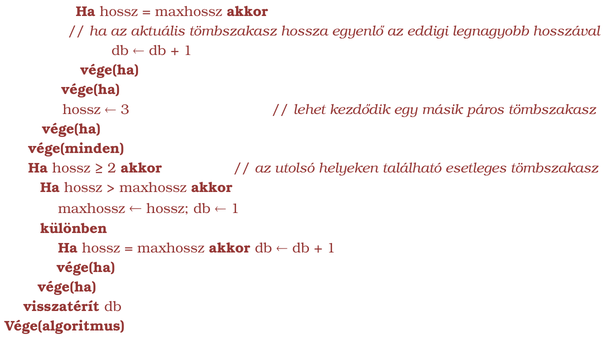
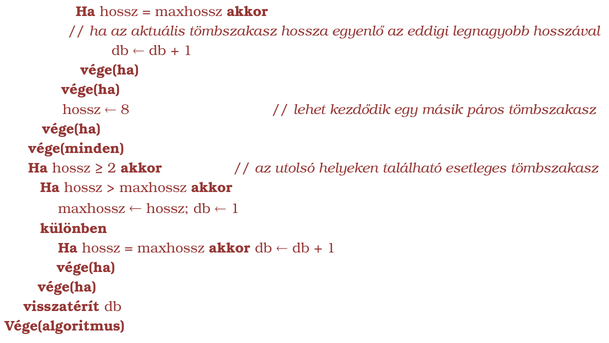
3: 3 -> 8
